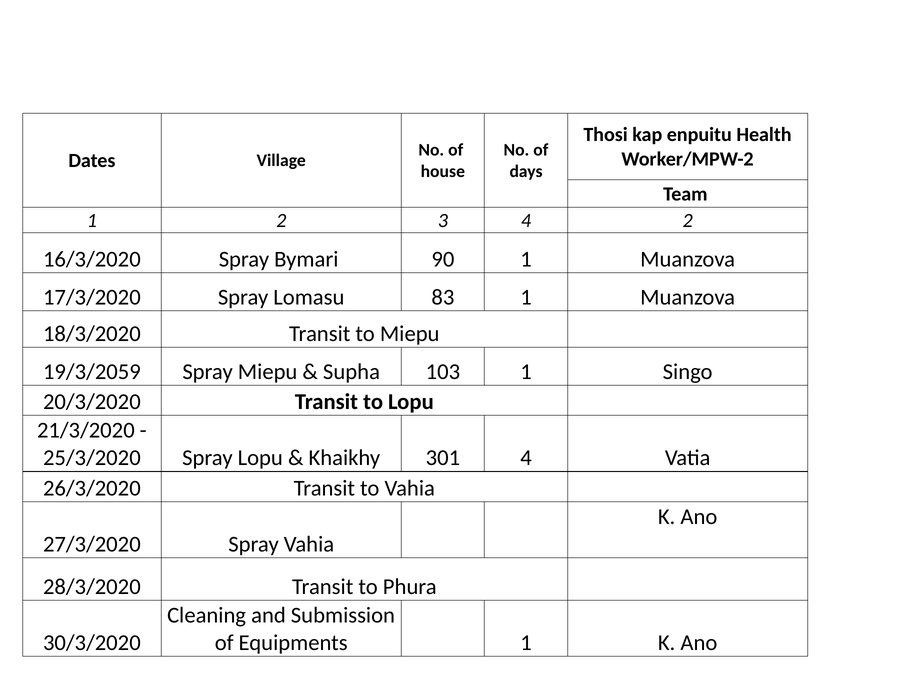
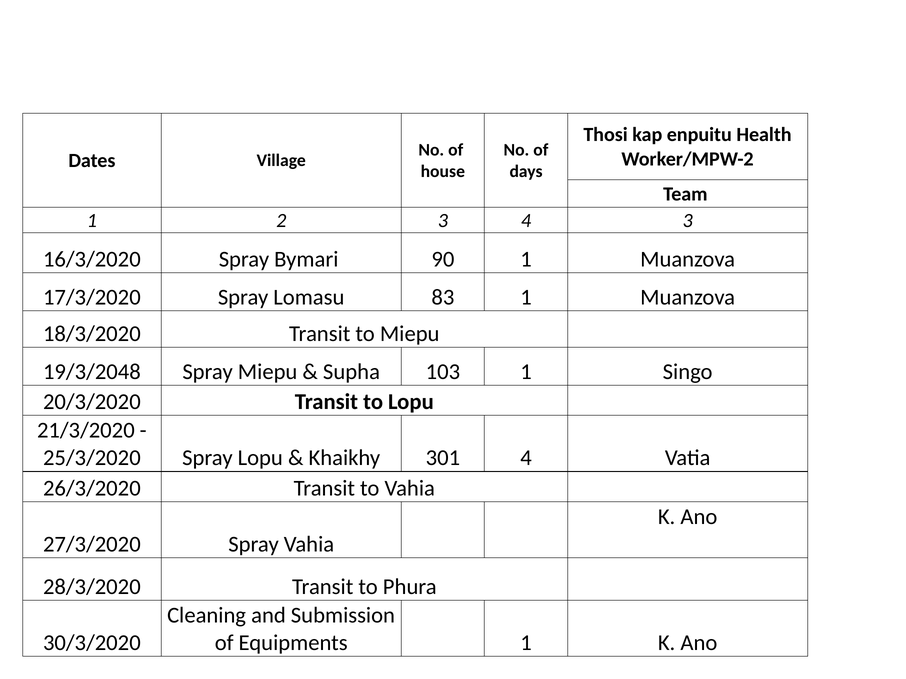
4 2: 2 -> 3
19/3/2059: 19/3/2059 -> 19/3/2048
